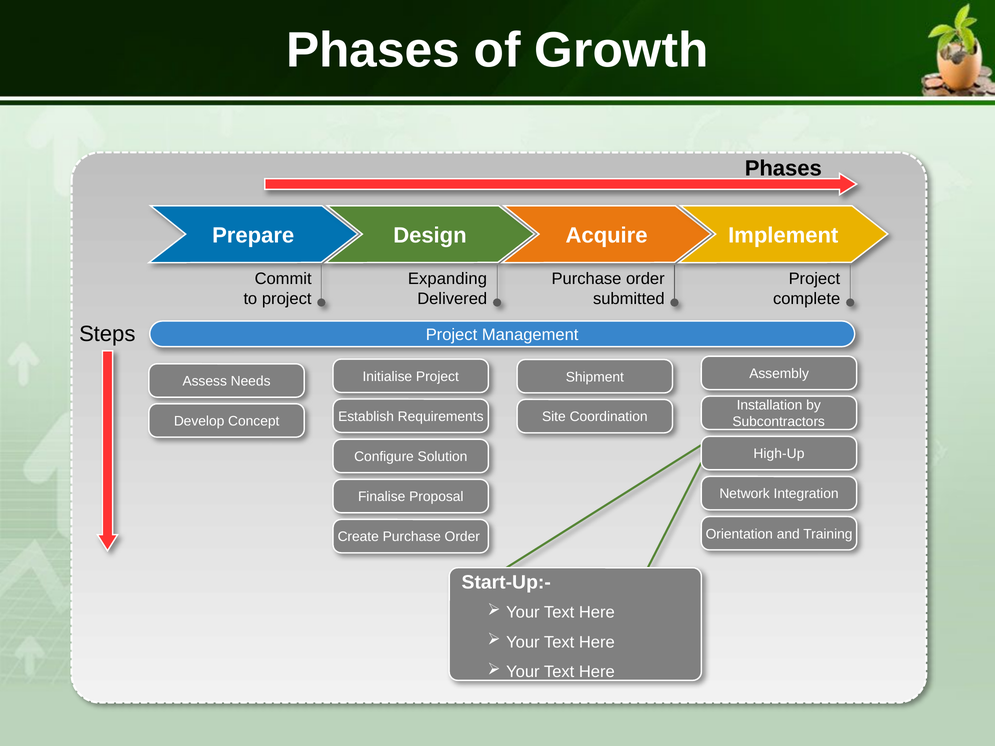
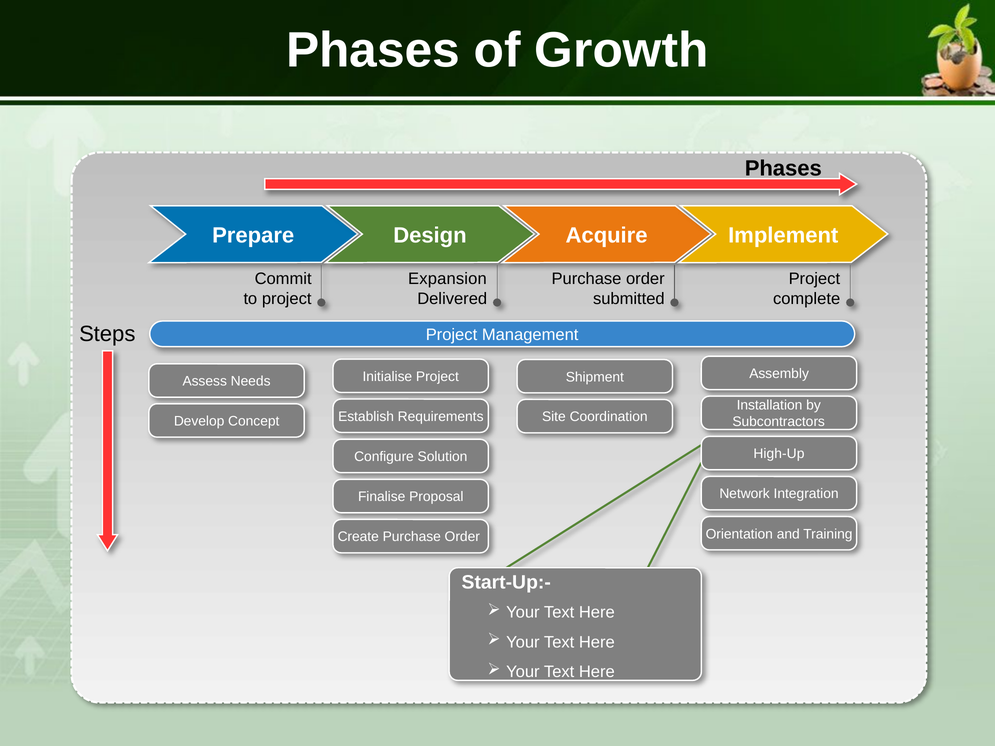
Expanding: Expanding -> Expansion
